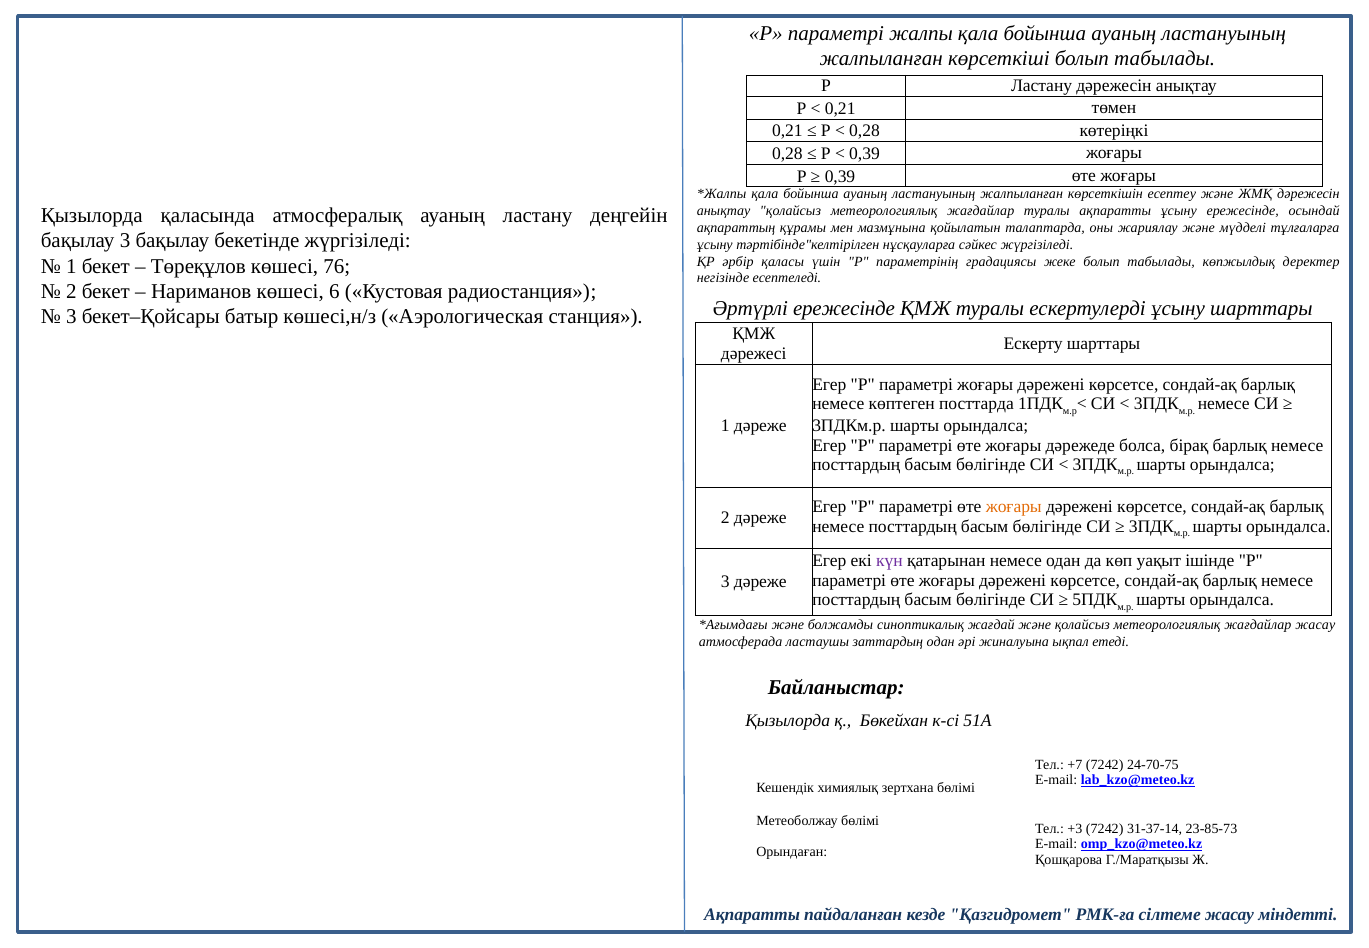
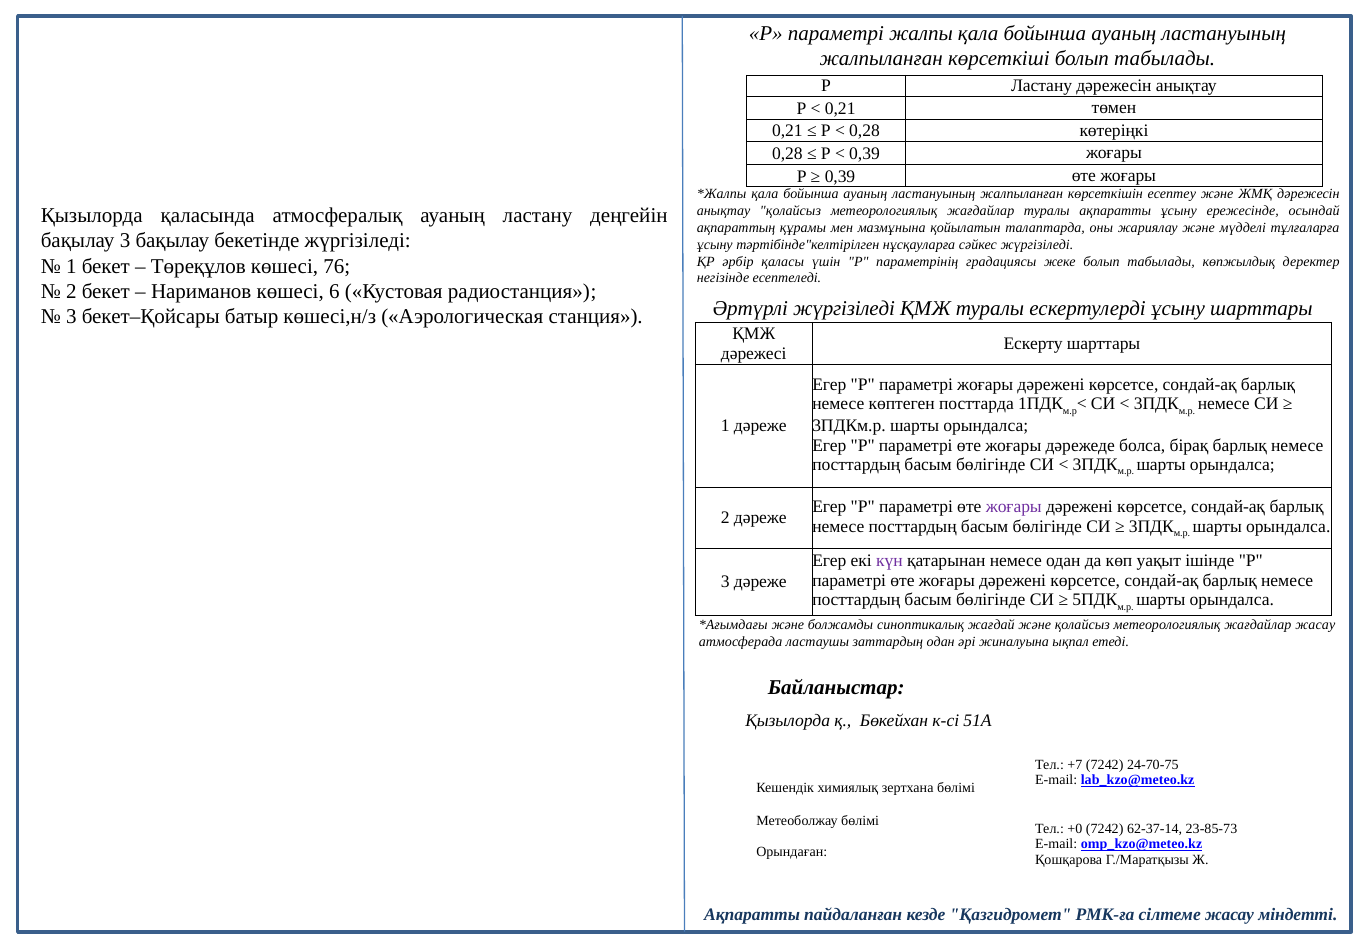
Әртүрлі ережесінде: ережесінде -> жүргізіледі
жоғары at (1014, 507) colour: orange -> purple
+3: +3 -> +0
31-37-14: 31-37-14 -> 62-37-14
